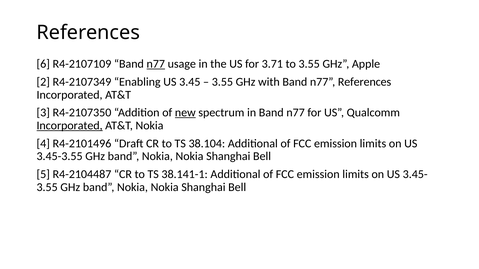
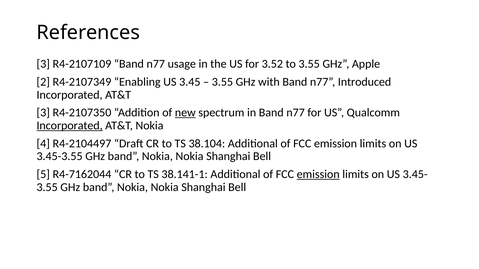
6 at (43, 64): 6 -> 3
n77 at (156, 64) underline: present -> none
3.71: 3.71 -> 3.52
n77 References: References -> Introduced
R4-2101496: R4-2101496 -> R4-2104497
R4-2104487: R4-2104487 -> R4-7162044
emission at (318, 174) underline: none -> present
